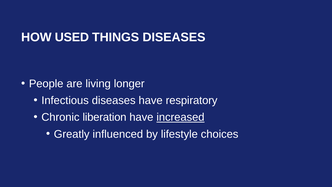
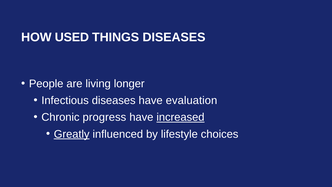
respiratory: respiratory -> evaluation
liberation: liberation -> progress
Greatly underline: none -> present
